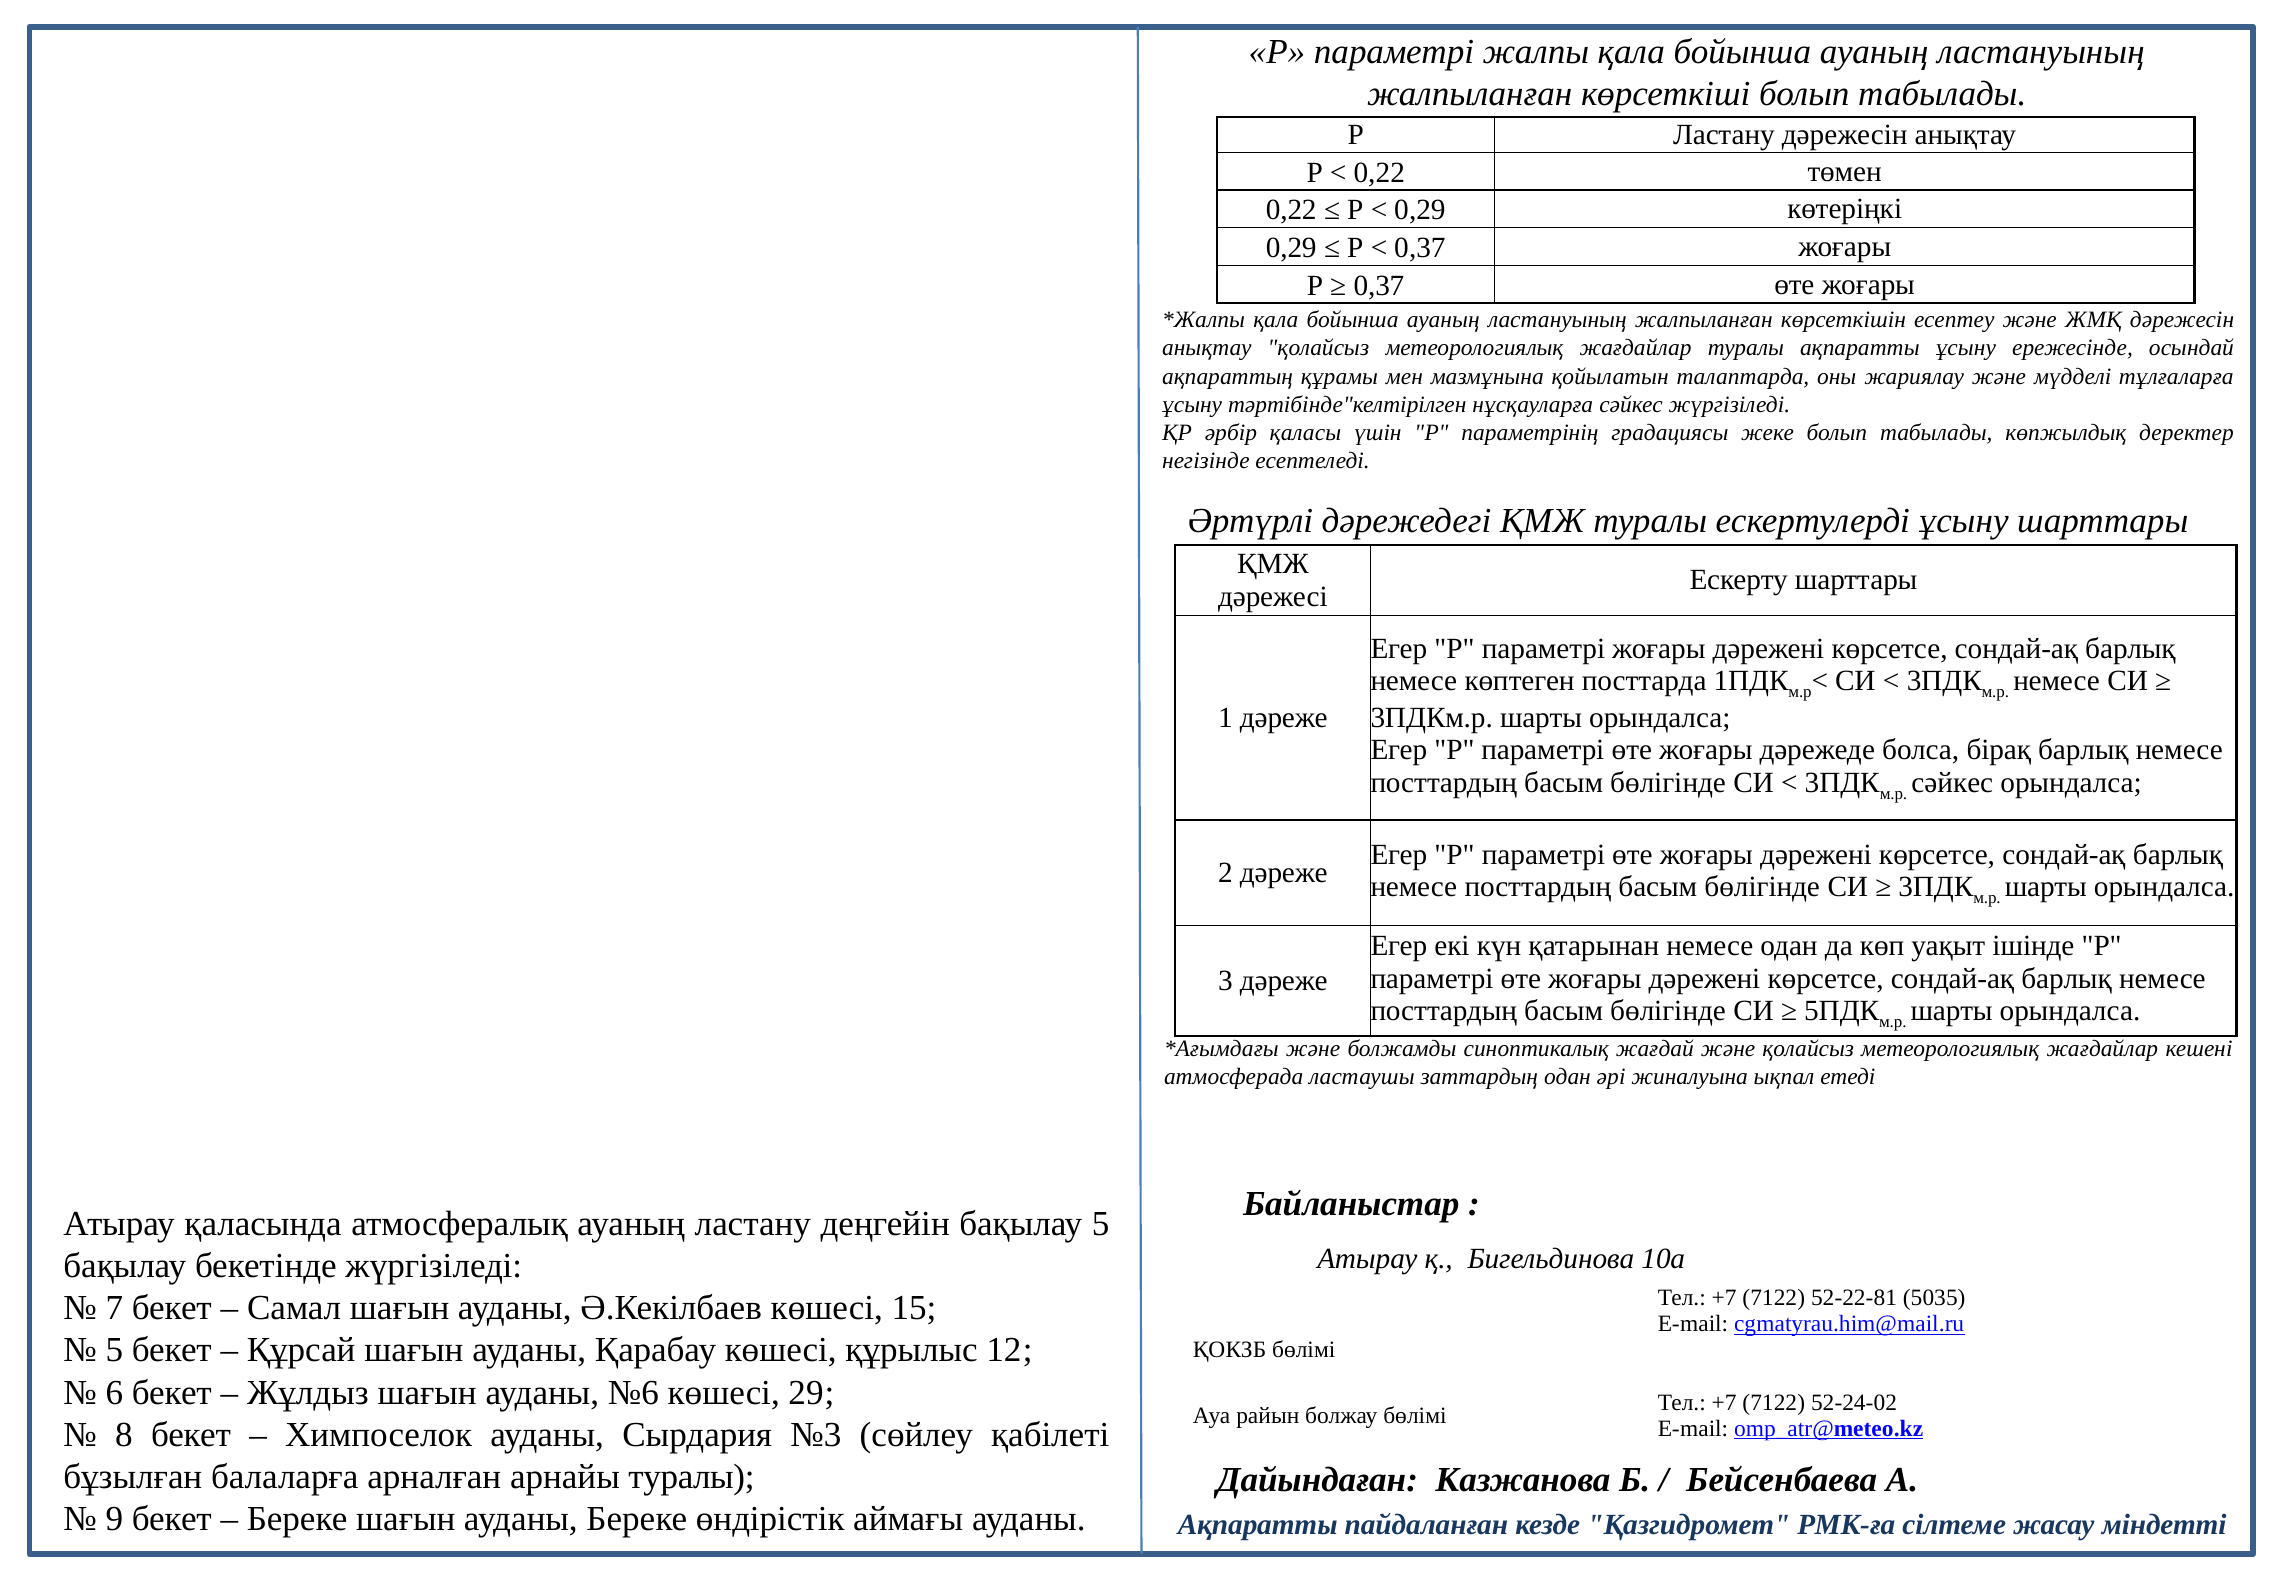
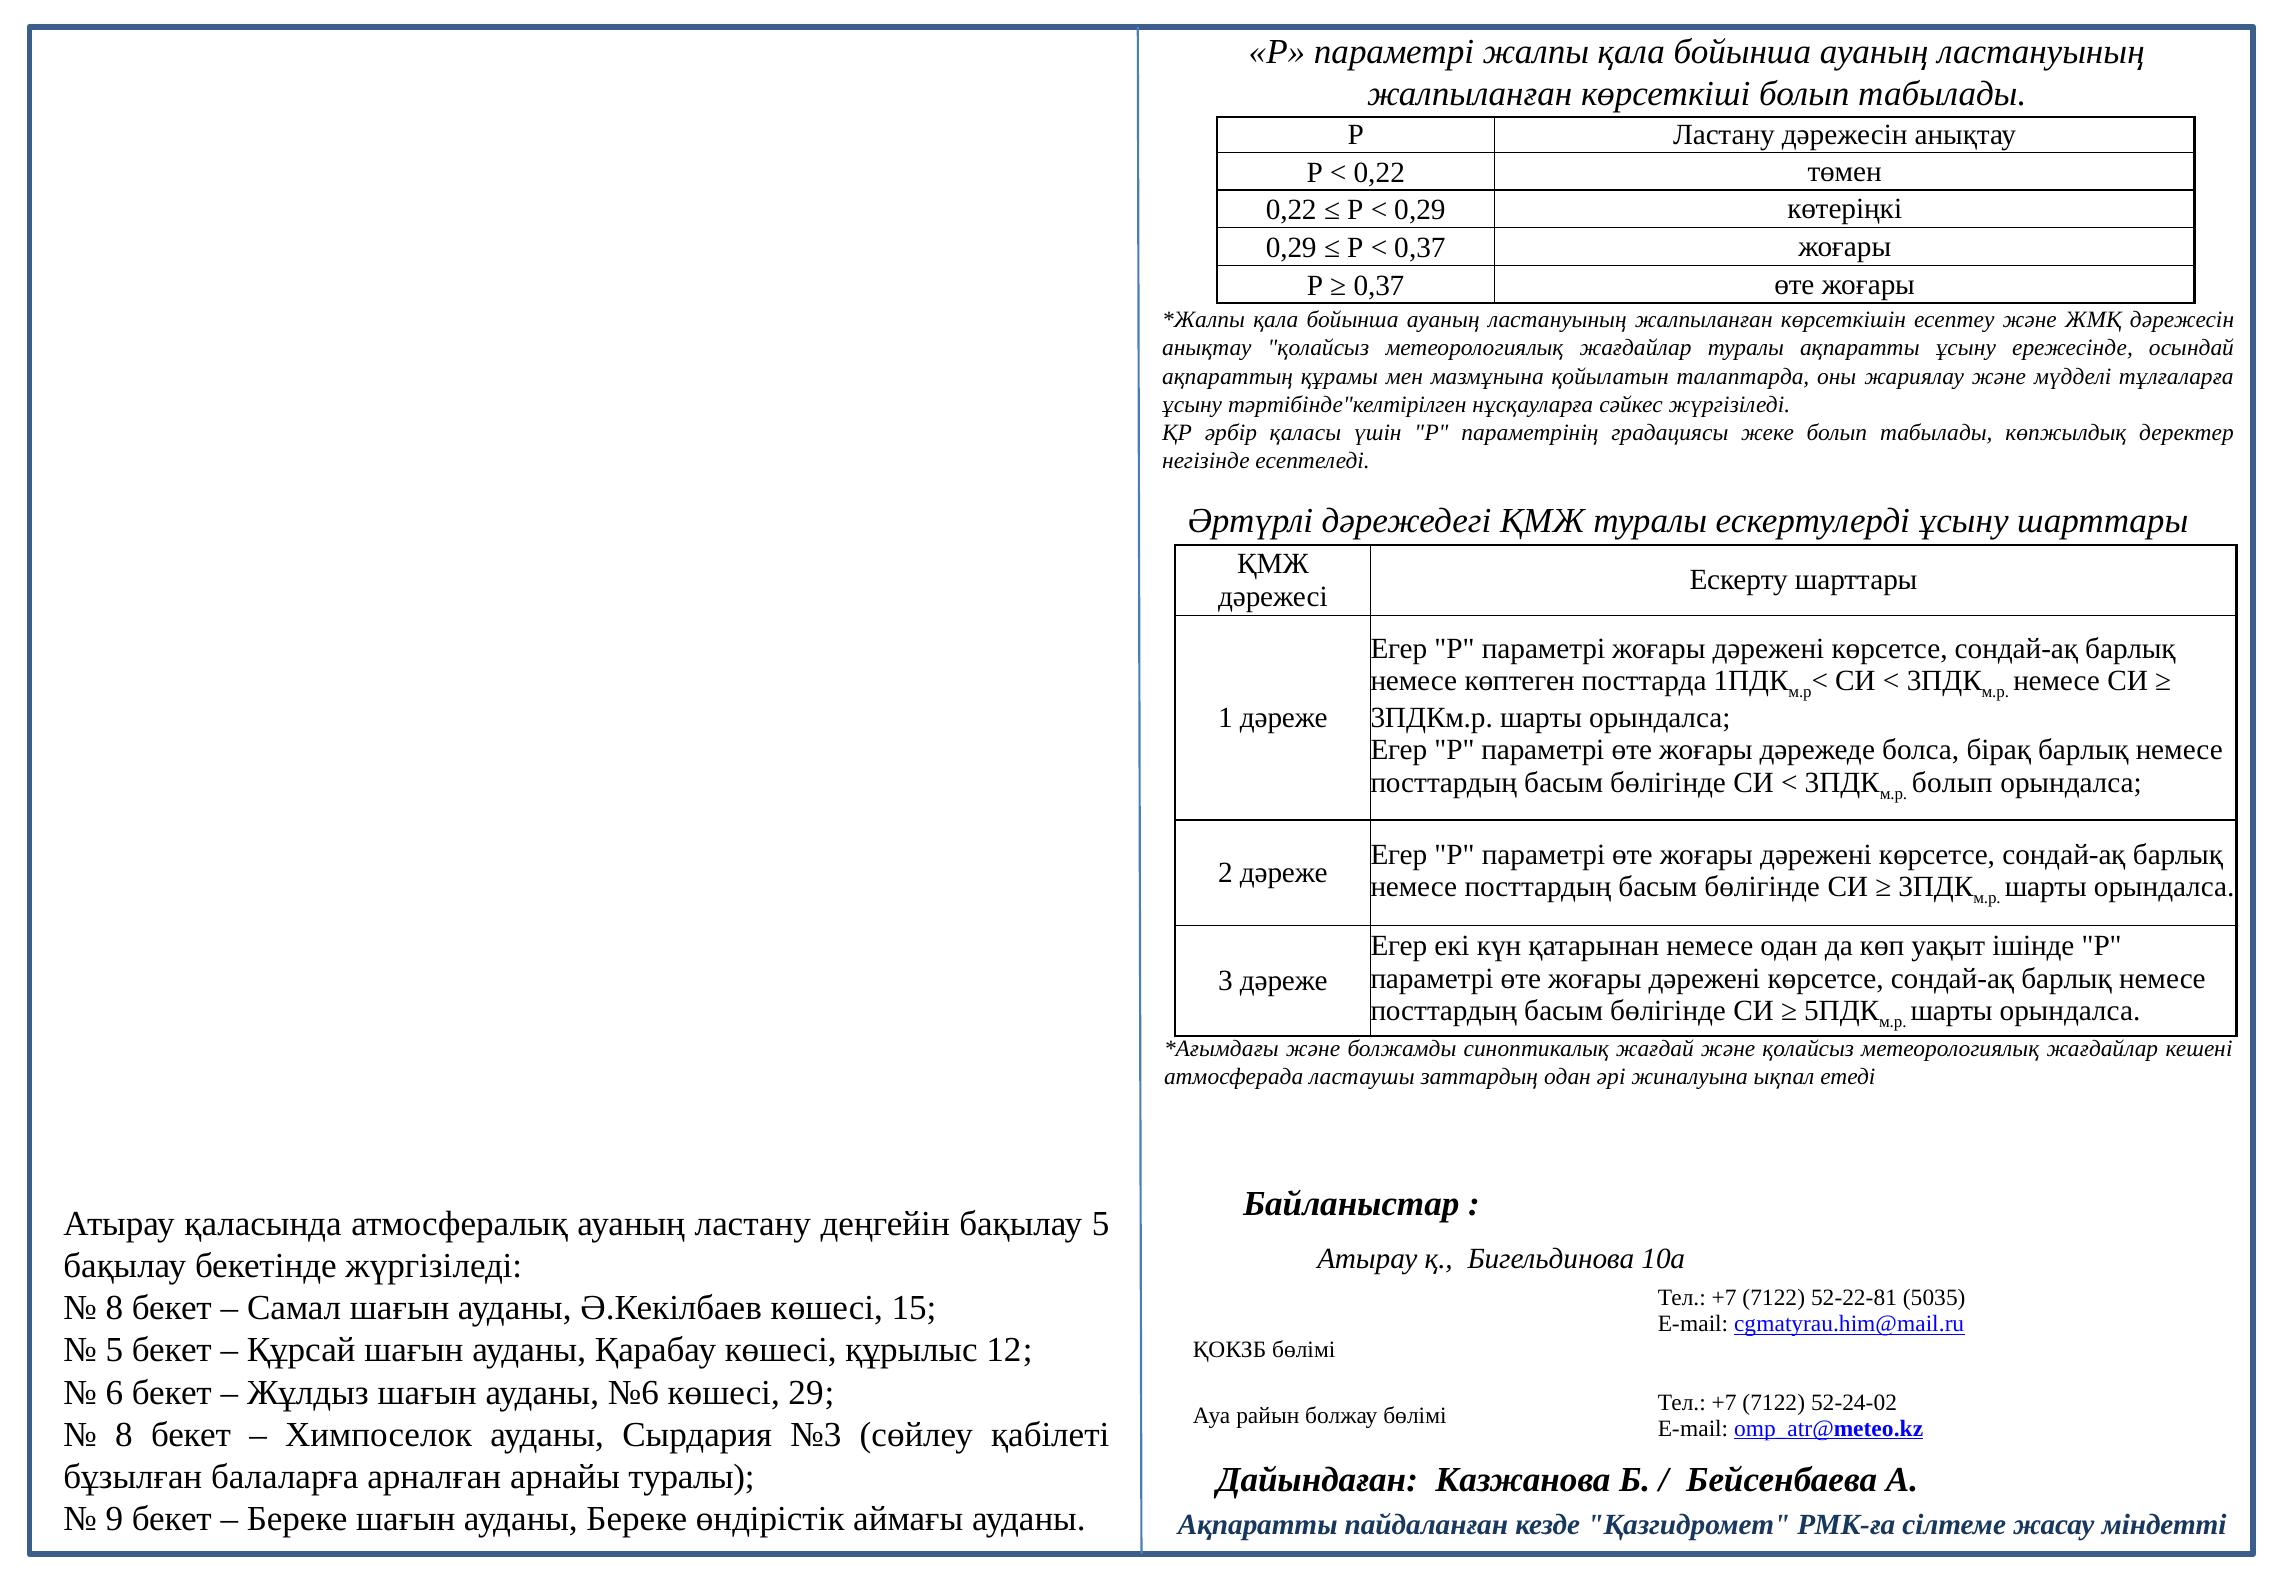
сәйкес at (1952, 782): сәйкес -> болып
7 at (114, 1308): 7 -> 8
